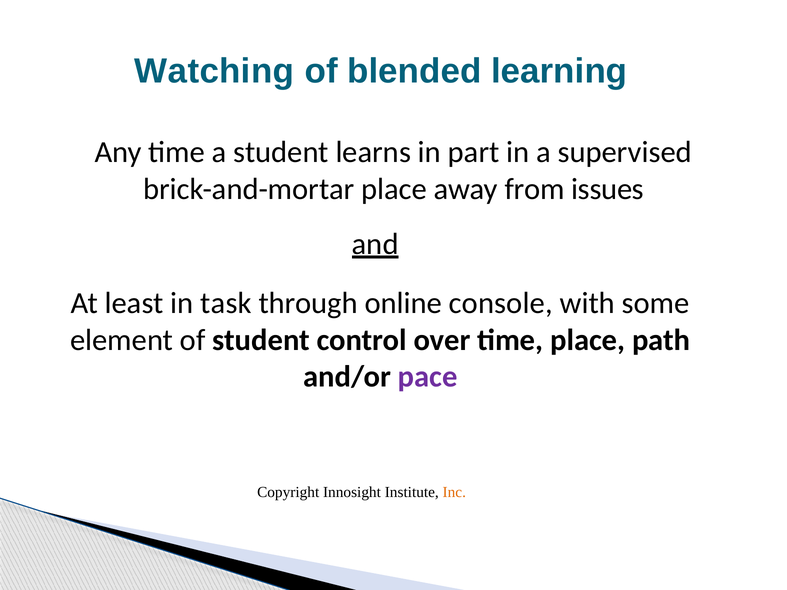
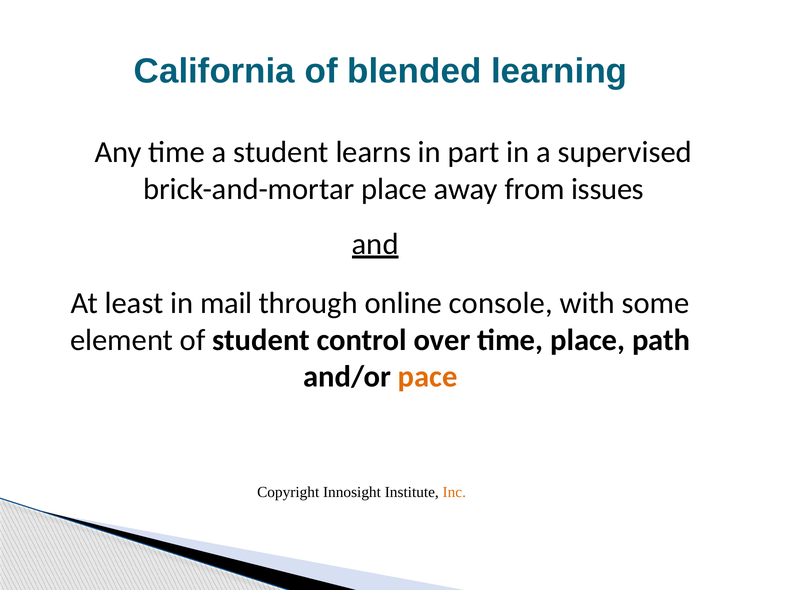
Watching: Watching -> California
task: task -> mail
pace colour: purple -> orange
